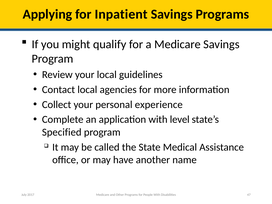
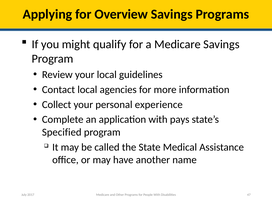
Inpatient: Inpatient -> Overview
level: level -> pays
